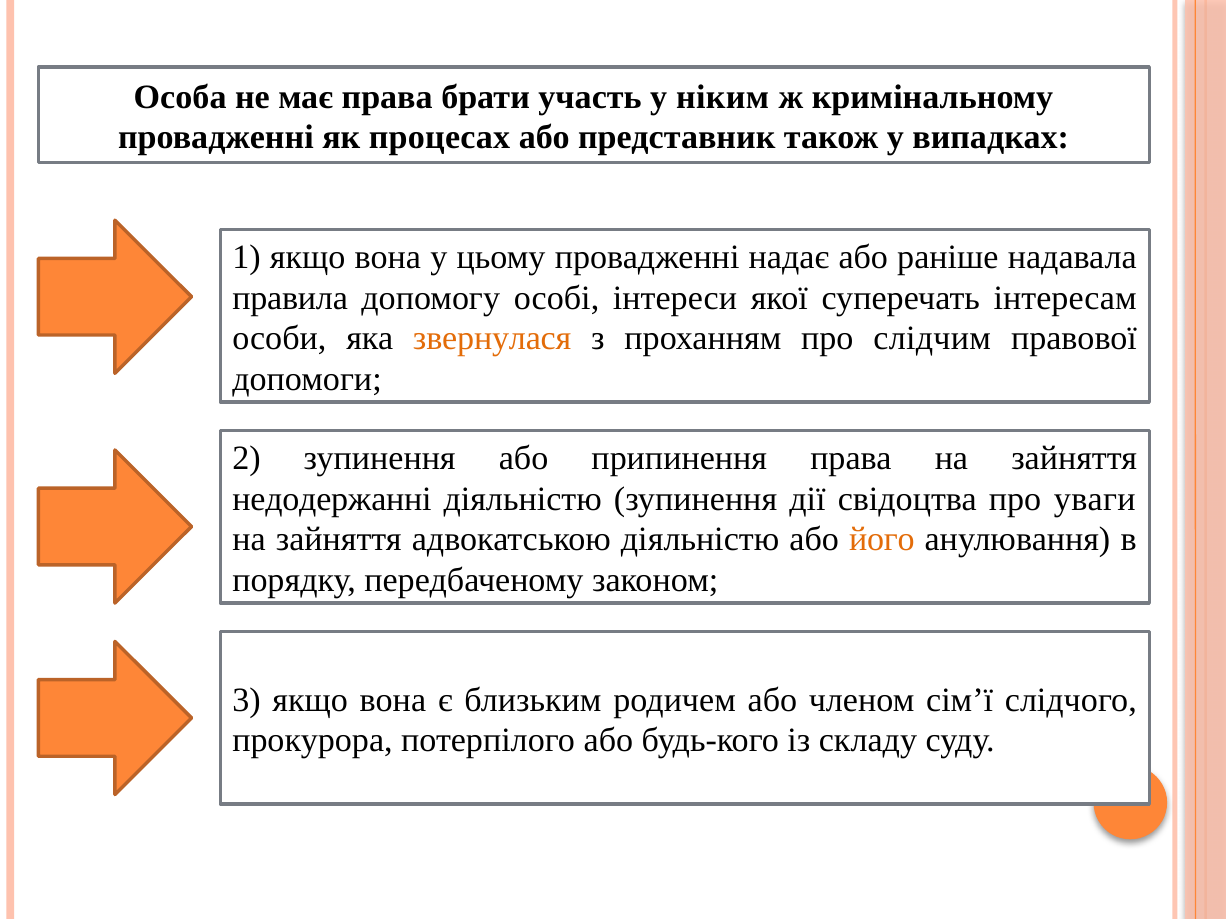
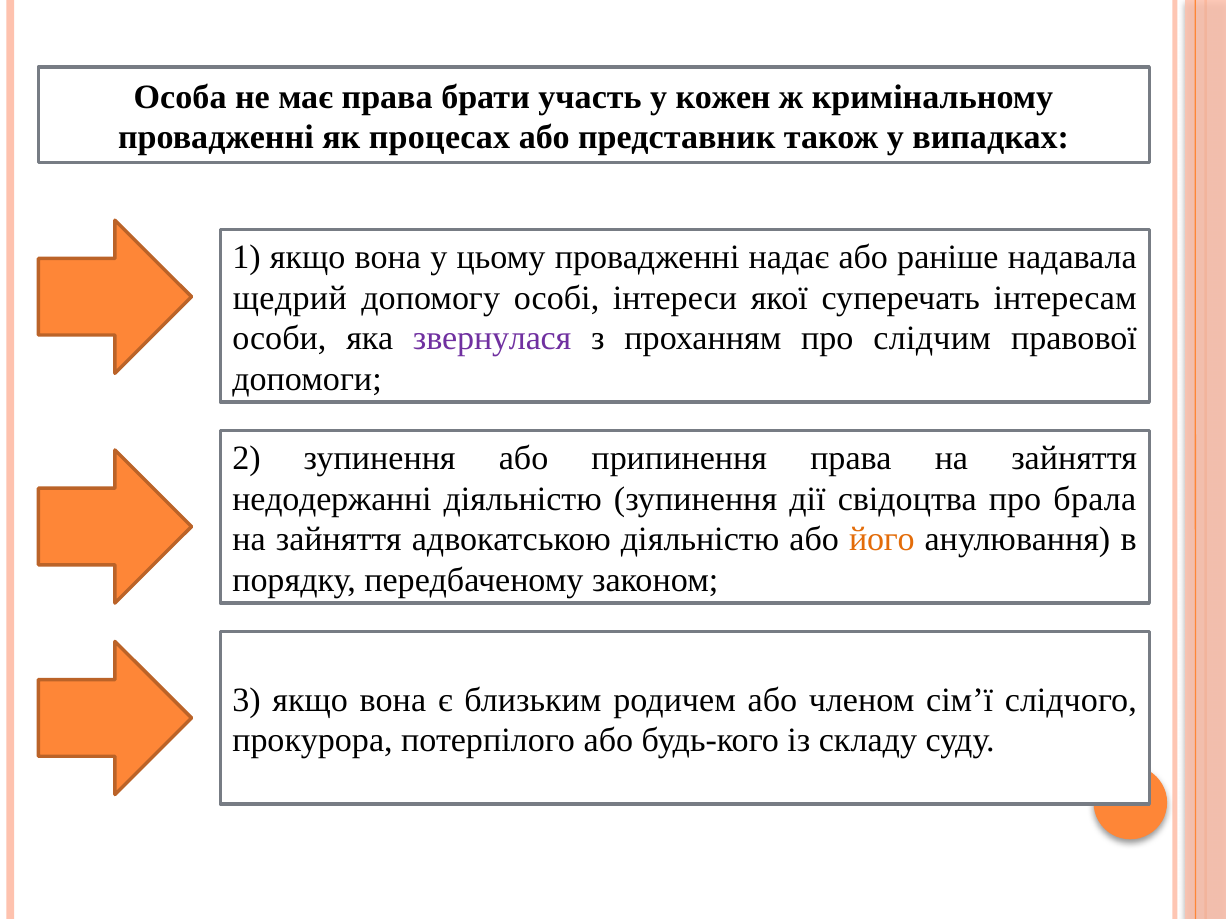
ніким: ніким -> кожен
правила: правила -> щедрий
звернулася colour: orange -> purple
уваги: уваги -> брала
